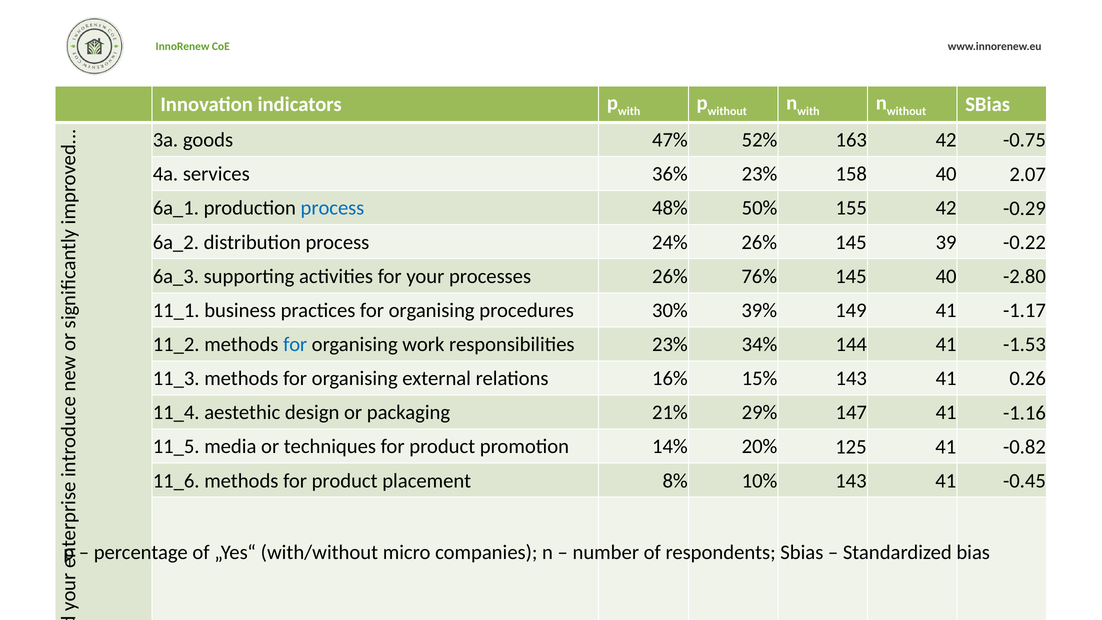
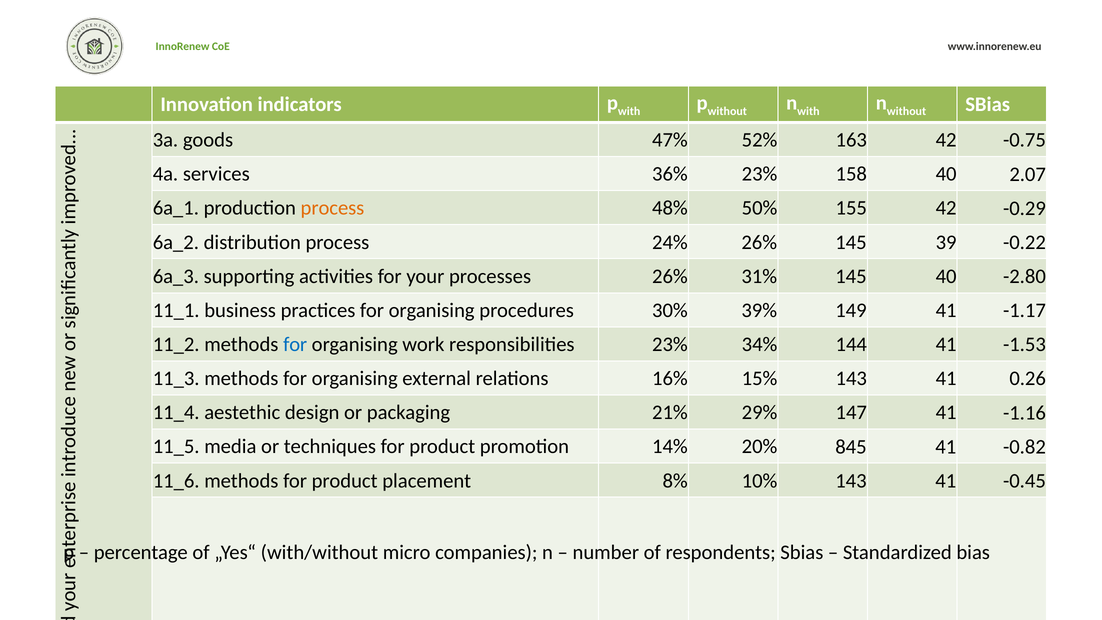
process at (332, 208) colour: blue -> orange
76%: 76% -> 31%
125: 125 -> 845
